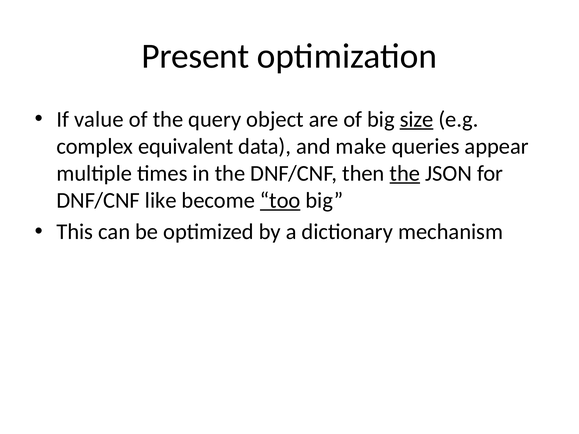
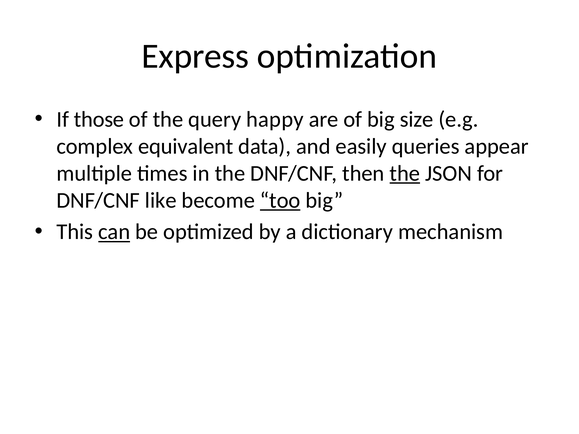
Present: Present -> Express
value: value -> those
object: object -> happy
size underline: present -> none
make: make -> easily
can underline: none -> present
